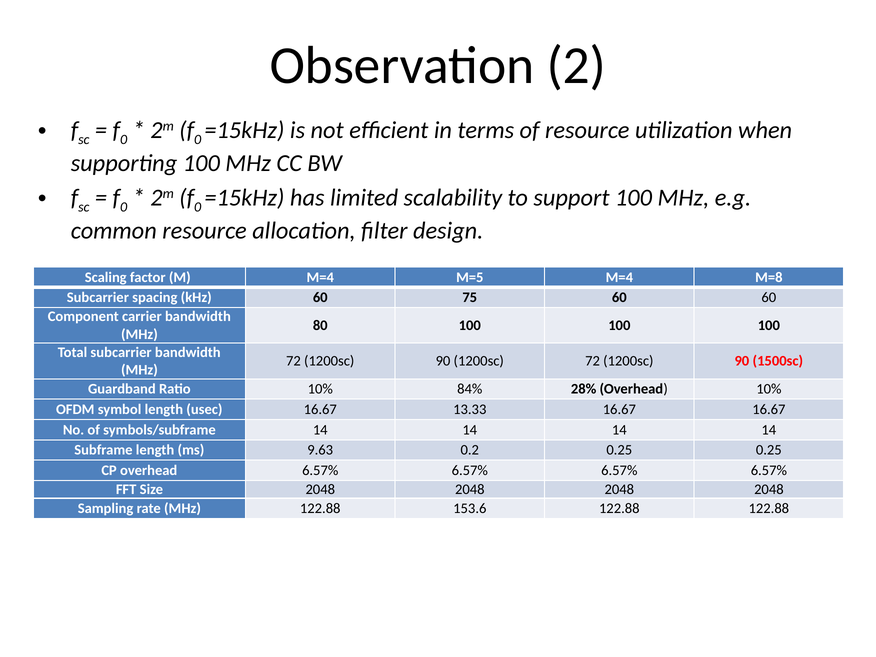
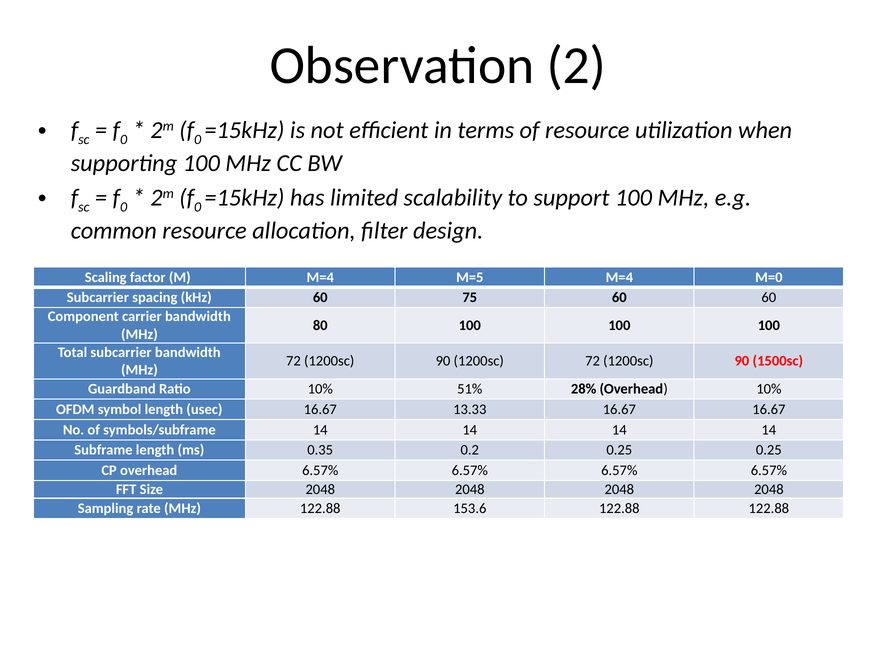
M=8: M=8 -> M=0
84%: 84% -> 51%
9.63: 9.63 -> 0.35
